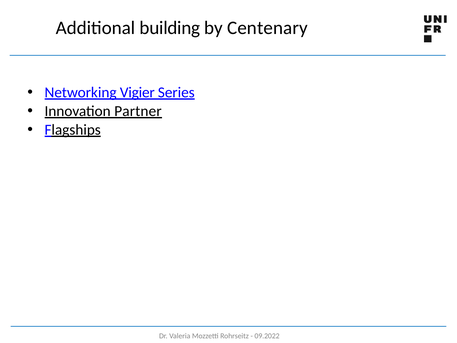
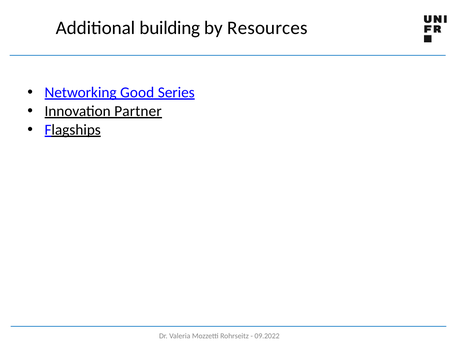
Centenary: Centenary -> Resources
Vigier: Vigier -> Good
